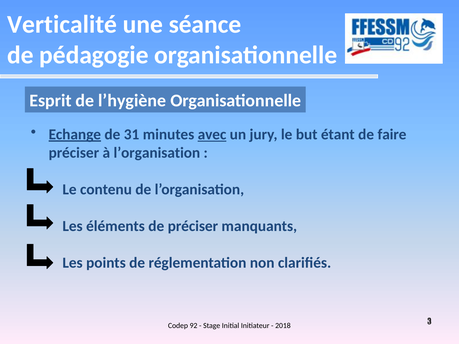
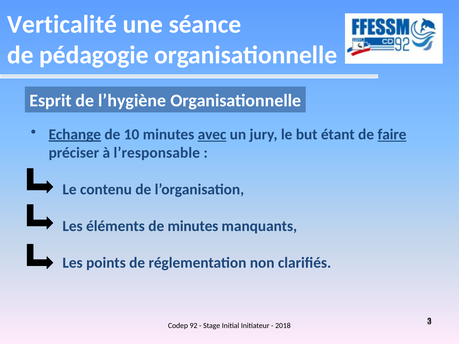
31: 31 -> 10
faire underline: none -> present
à l’organisation: l’organisation -> l’responsable
de préciser: préciser -> minutes
